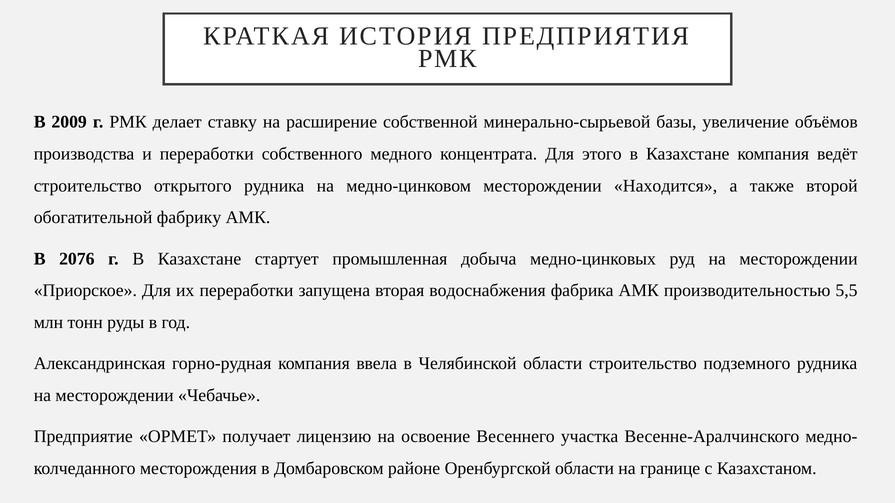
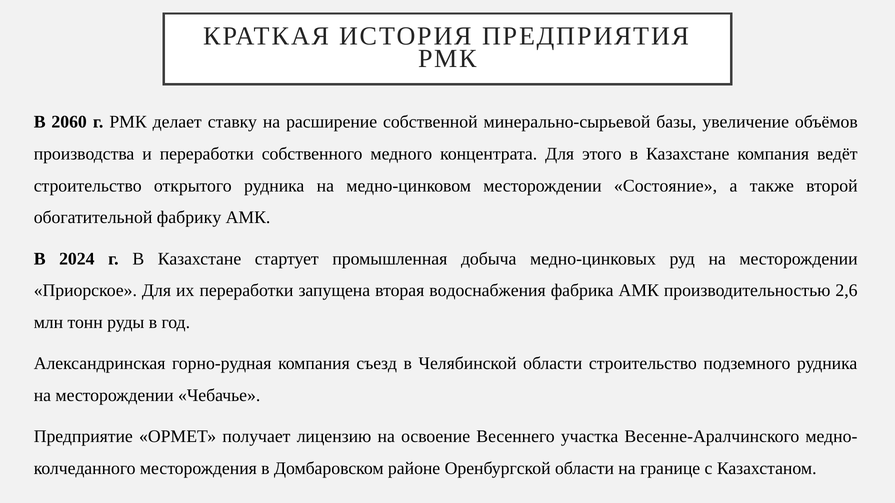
2009: 2009 -> 2060
Находится: Находится -> Состояние
2076: 2076 -> 2024
5,5: 5,5 -> 2,6
ввела: ввела -> съезд
